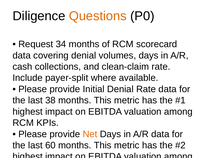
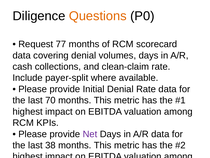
34: 34 -> 77
38: 38 -> 70
Net at (90, 134) colour: orange -> purple
60: 60 -> 38
